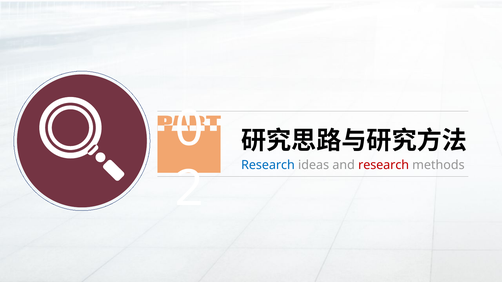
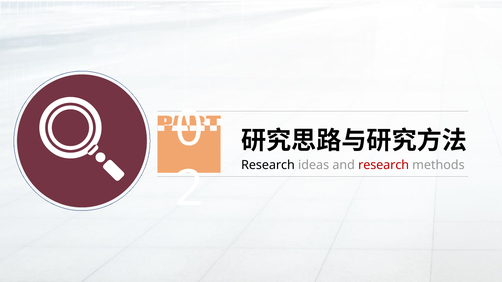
Research at (268, 165) colour: blue -> black
